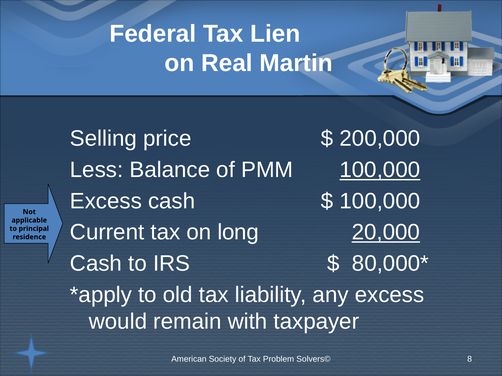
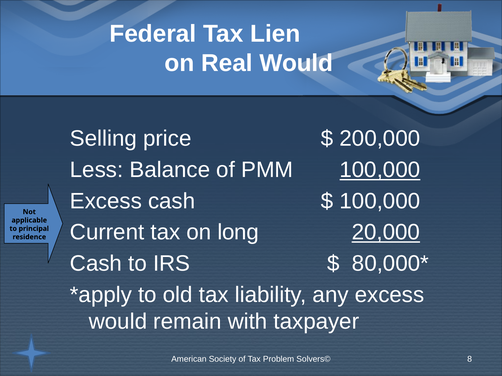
Real Martin: Martin -> Would
